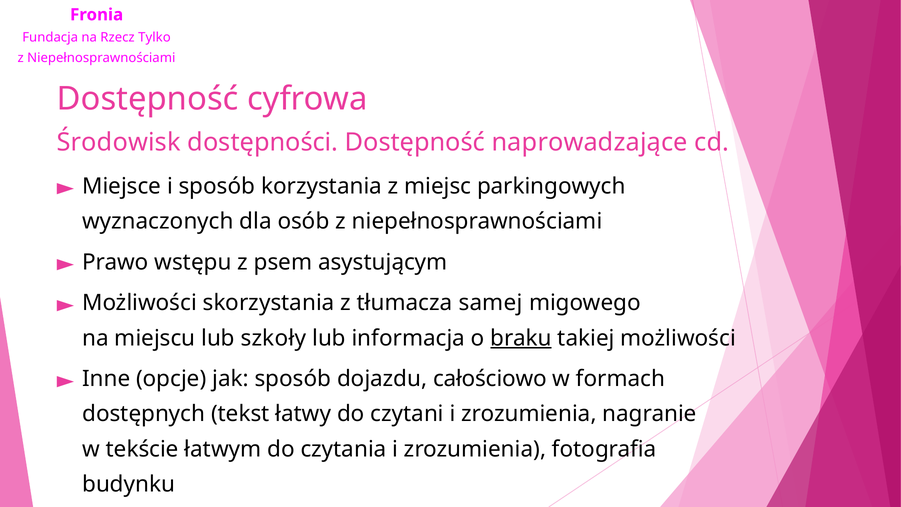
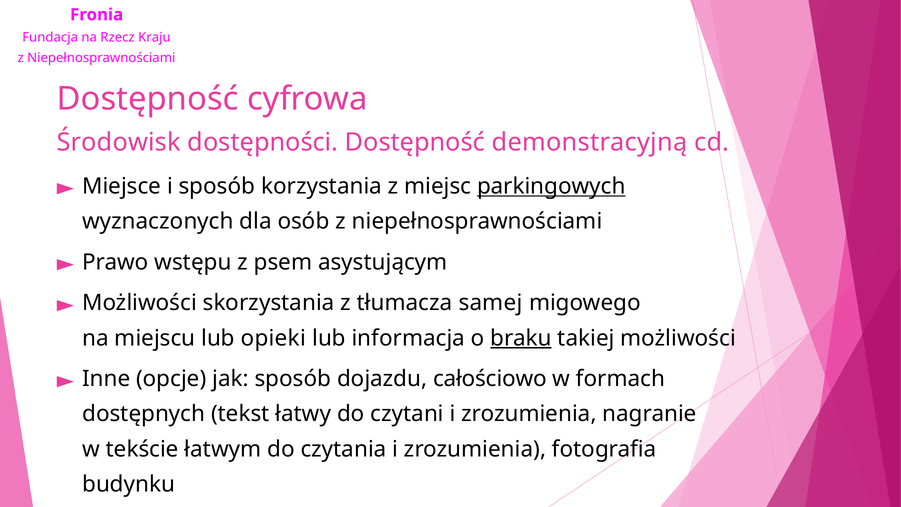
Tylko: Tylko -> Kraju
naprowadzające: naprowadzające -> demonstracyjną
parkingowych underline: none -> present
szkoły: szkoły -> opieki
